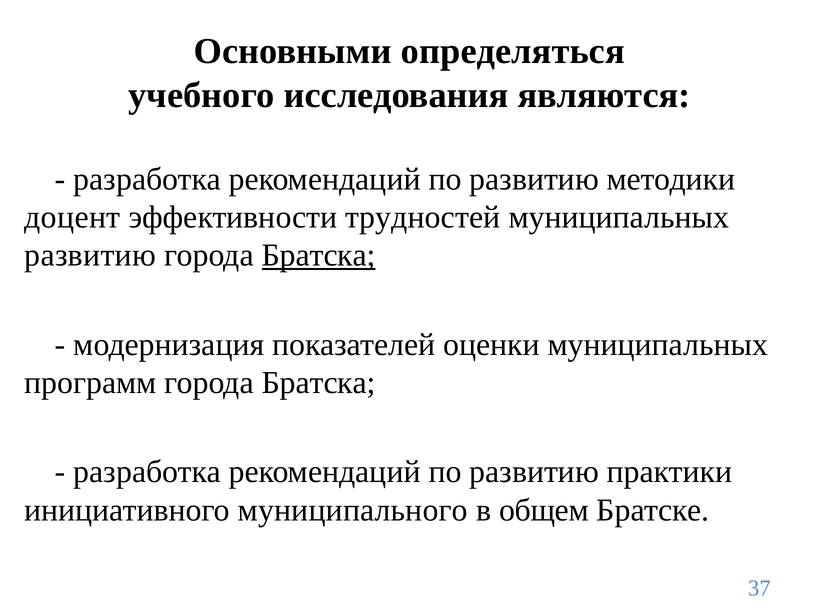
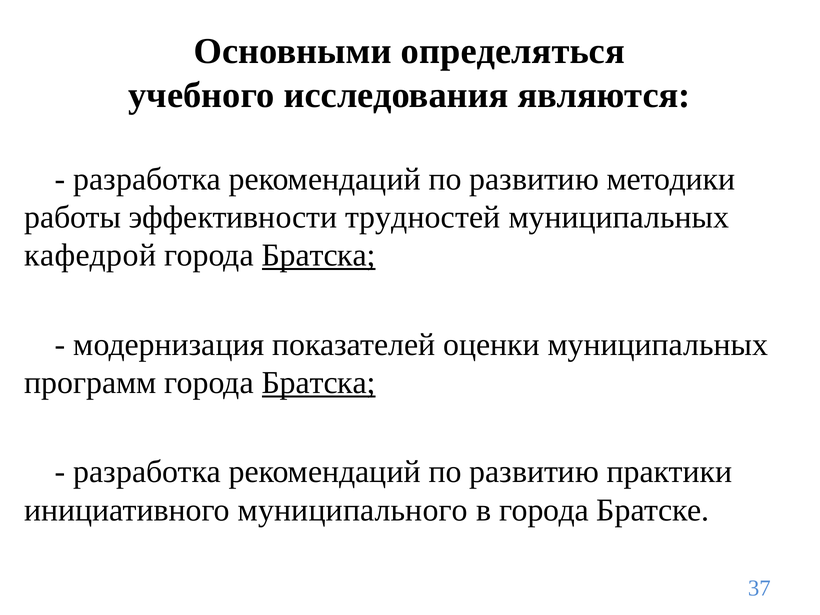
доцент: доцент -> работы
развитию at (90, 255): развитию -> кафедрой
Братска at (319, 383) underline: none -> present
в общем: общем -> города
